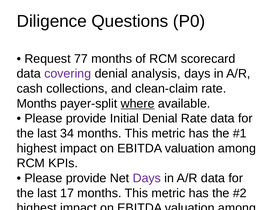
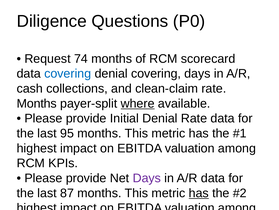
77: 77 -> 74
covering at (68, 73) colour: purple -> blue
denial analysis: analysis -> covering
34: 34 -> 95
17: 17 -> 87
has at (199, 192) underline: none -> present
